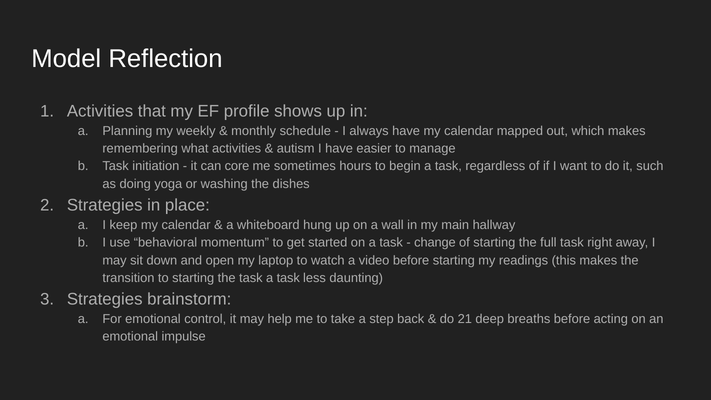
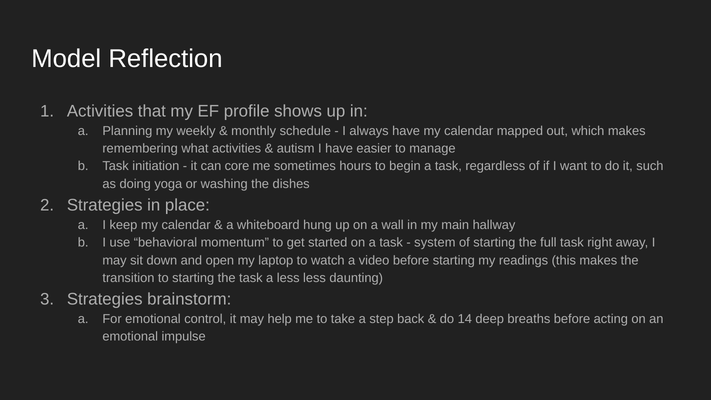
change: change -> system
task a task: task -> less
21: 21 -> 14
